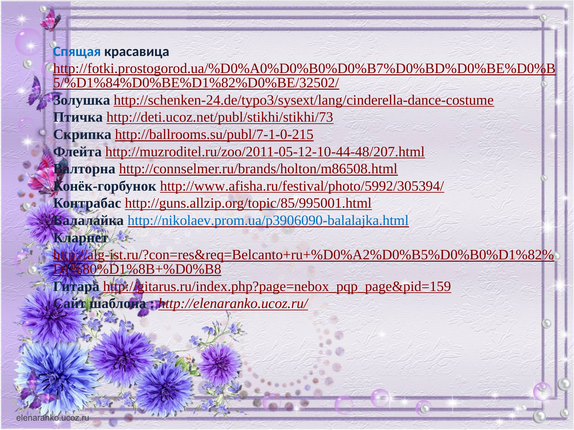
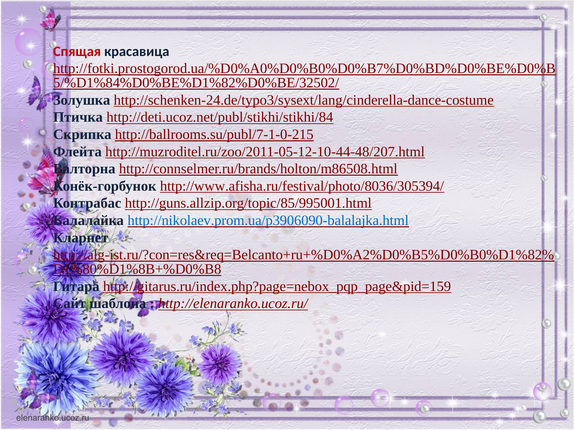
Спящая colour: blue -> red
http://deti.ucoz.net/publ/stikhi/stikhi/73: http://deti.ucoz.net/publ/stikhi/stikhi/73 -> http://deti.ucoz.net/publ/stikhi/stikhi/84
http://www.afisha.ru/festival/photo/5992/305394/: http://www.afisha.ru/festival/photo/5992/305394/ -> http://www.afisha.ru/festival/photo/8036/305394/
